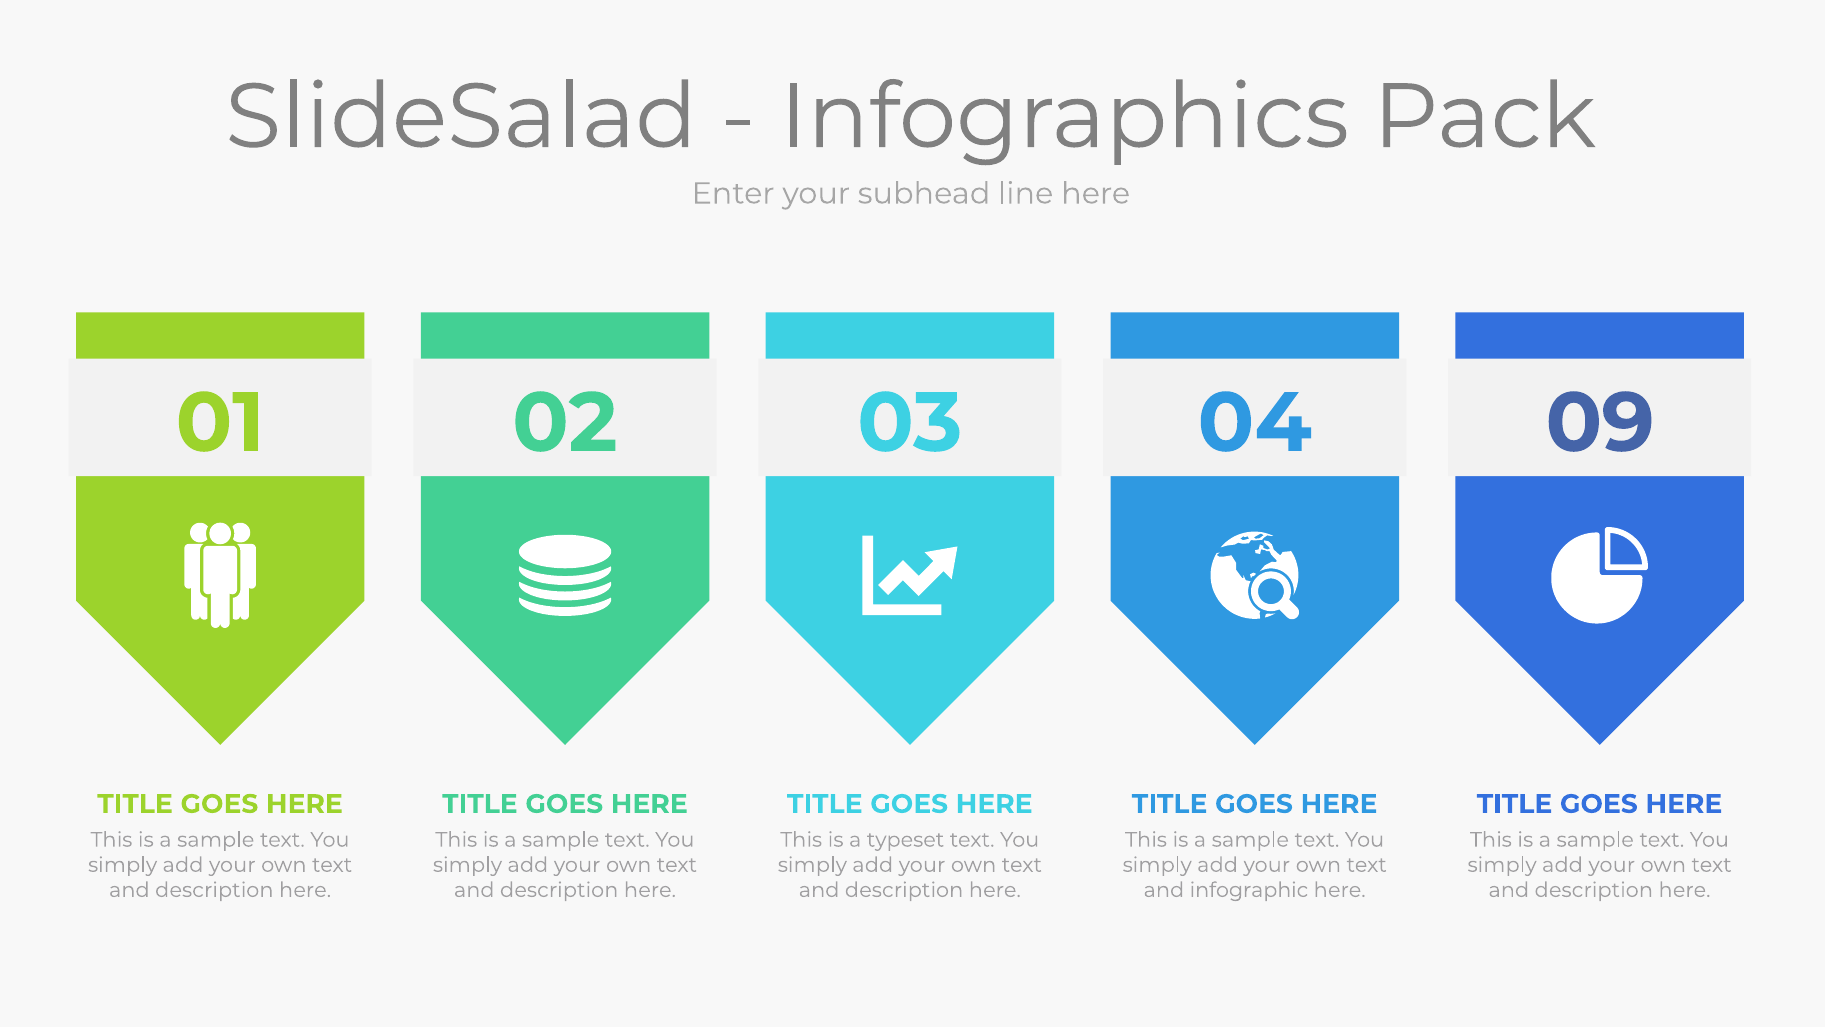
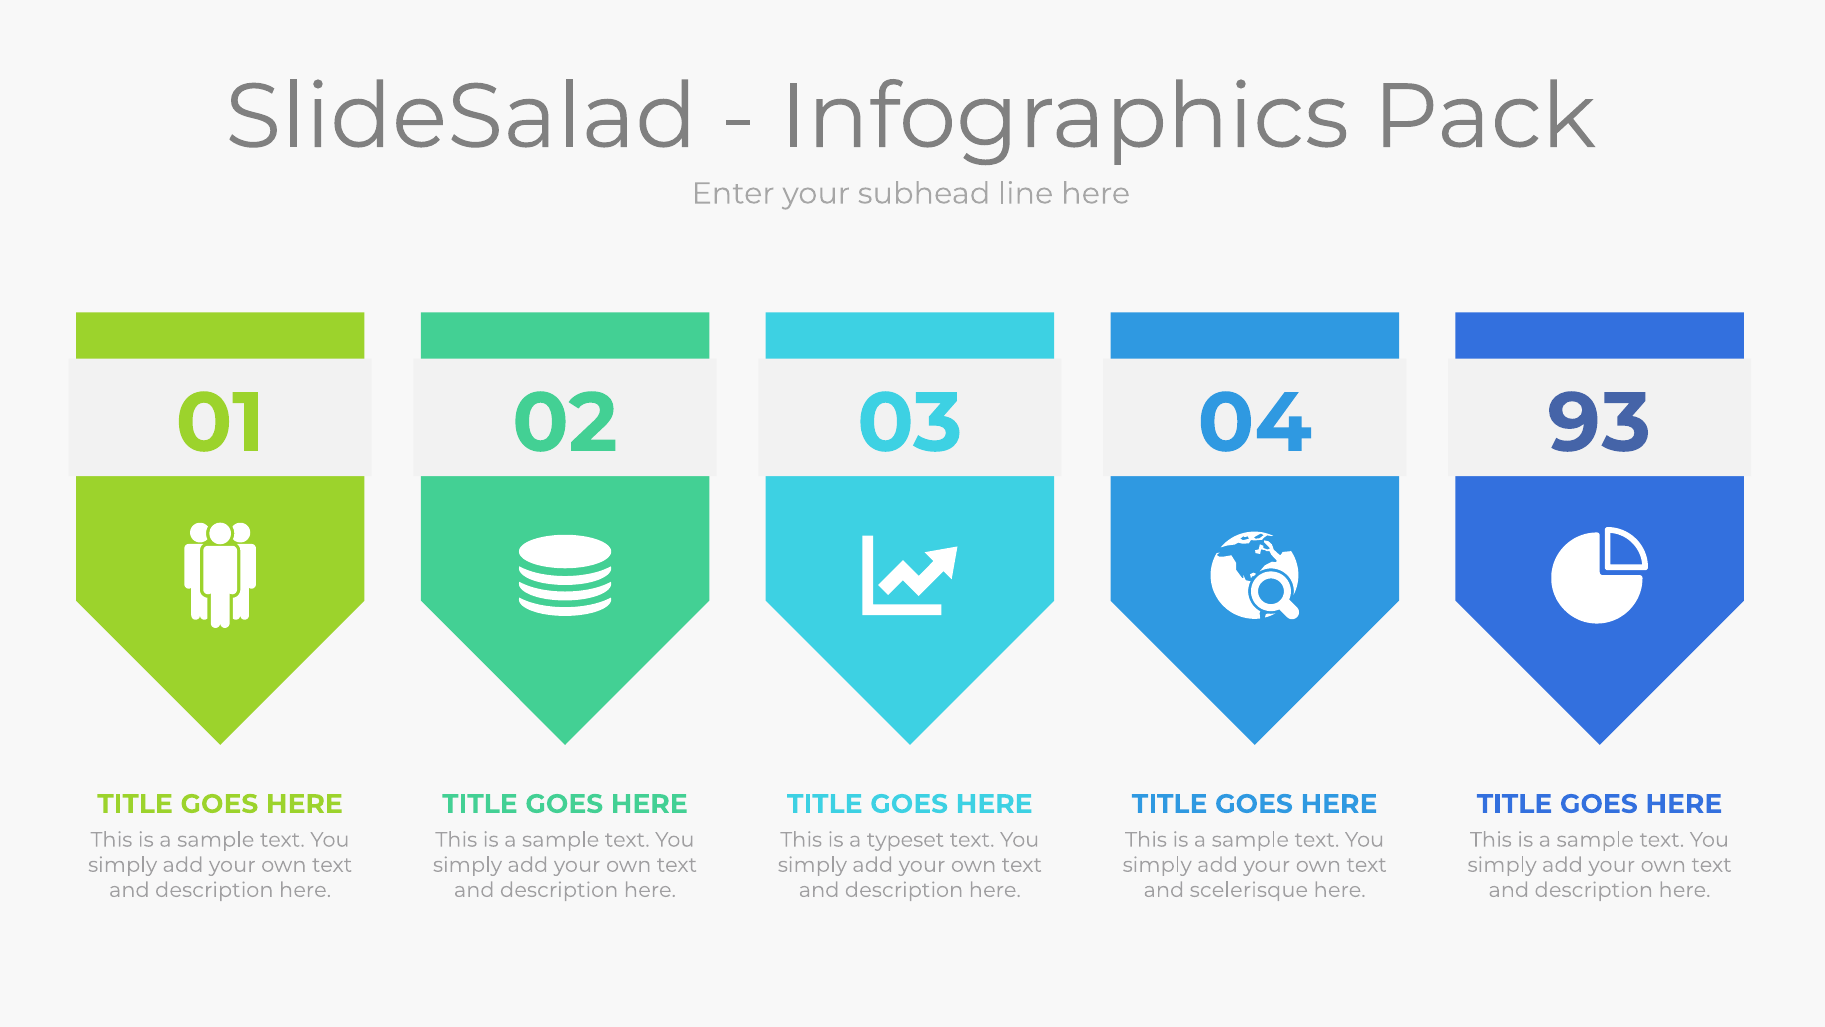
09: 09 -> 93
infographic: infographic -> scelerisque
